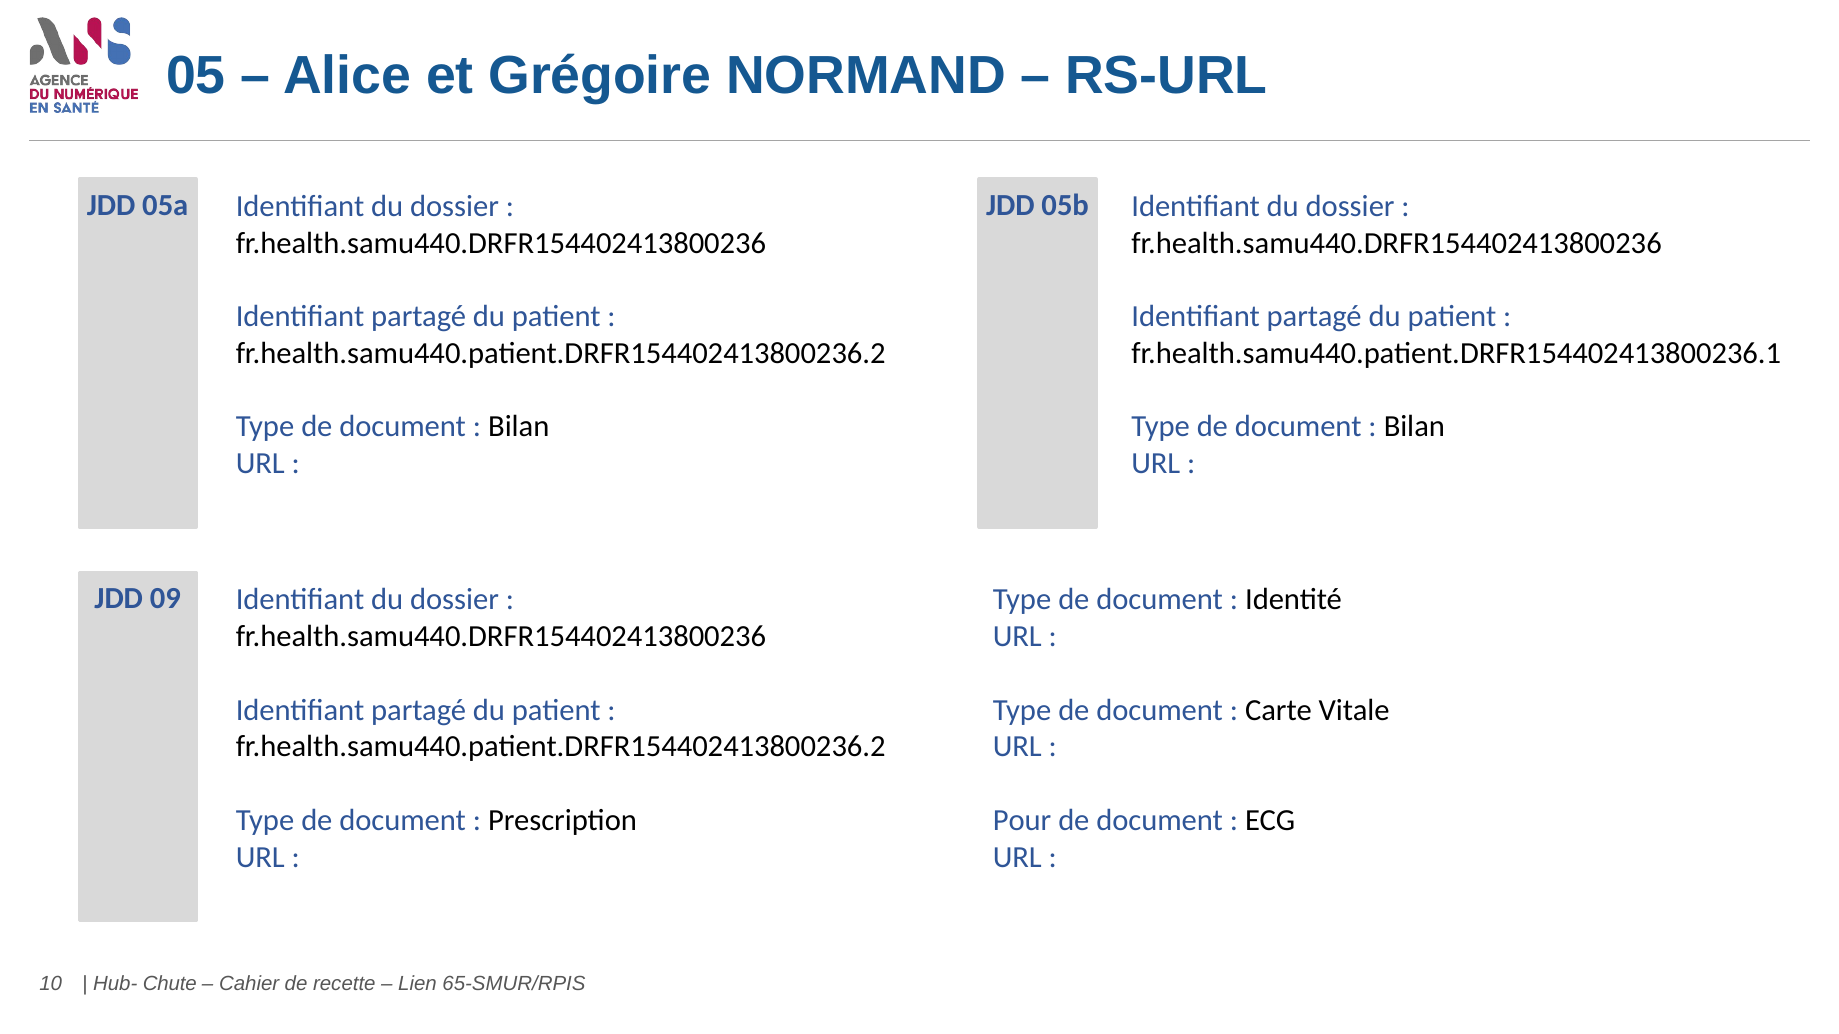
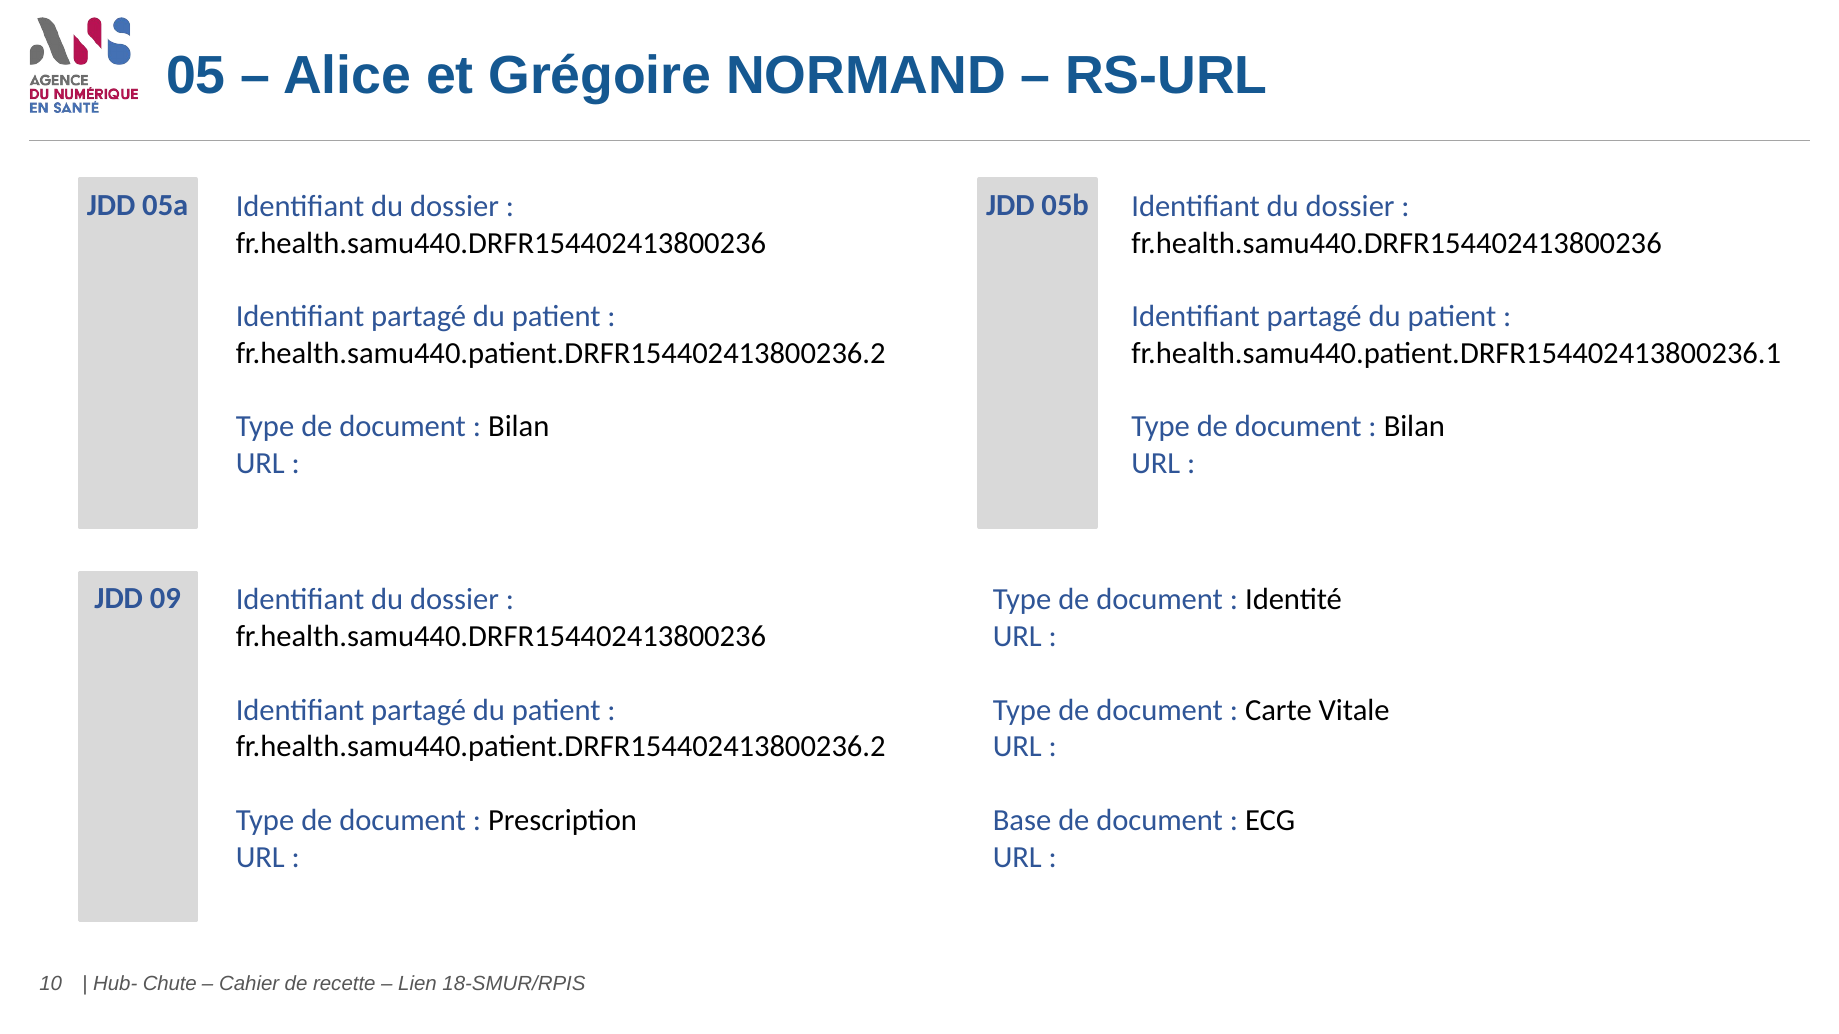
Pour: Pour -> Base
65-SMUR/RPIS: 65-SMUR/RPIS -> 18-SMUR/RPIS
